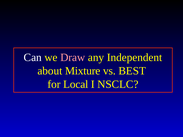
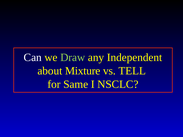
Draw colour: pink -> light green
BEST: BEST -> TELL
Local: Local -> Same
